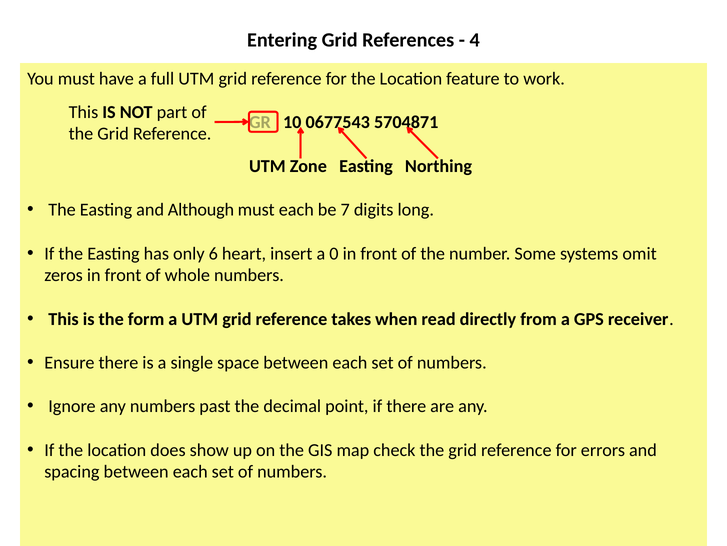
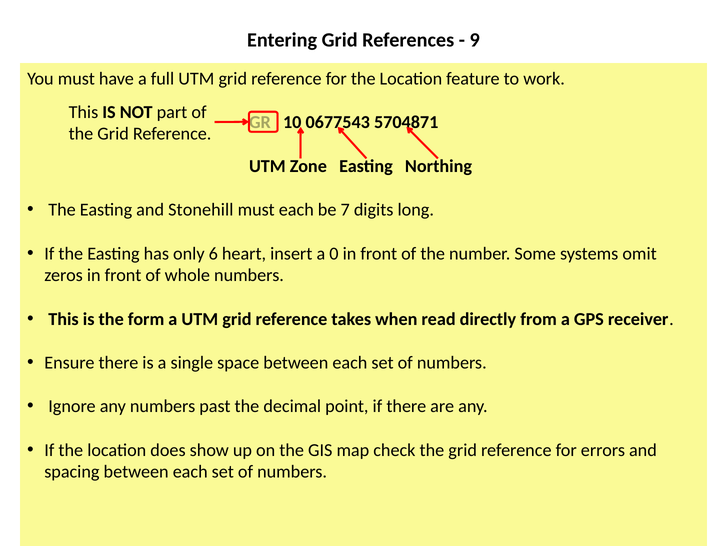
4: 4 -> 9
Although: Although -> Stonehill
